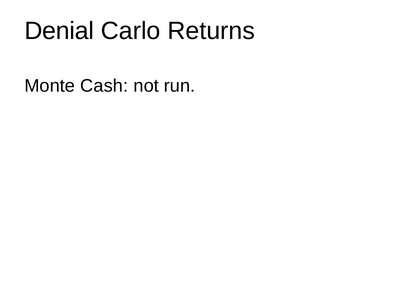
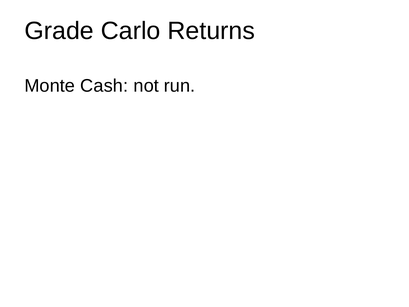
Denial: Denial -> Grade
